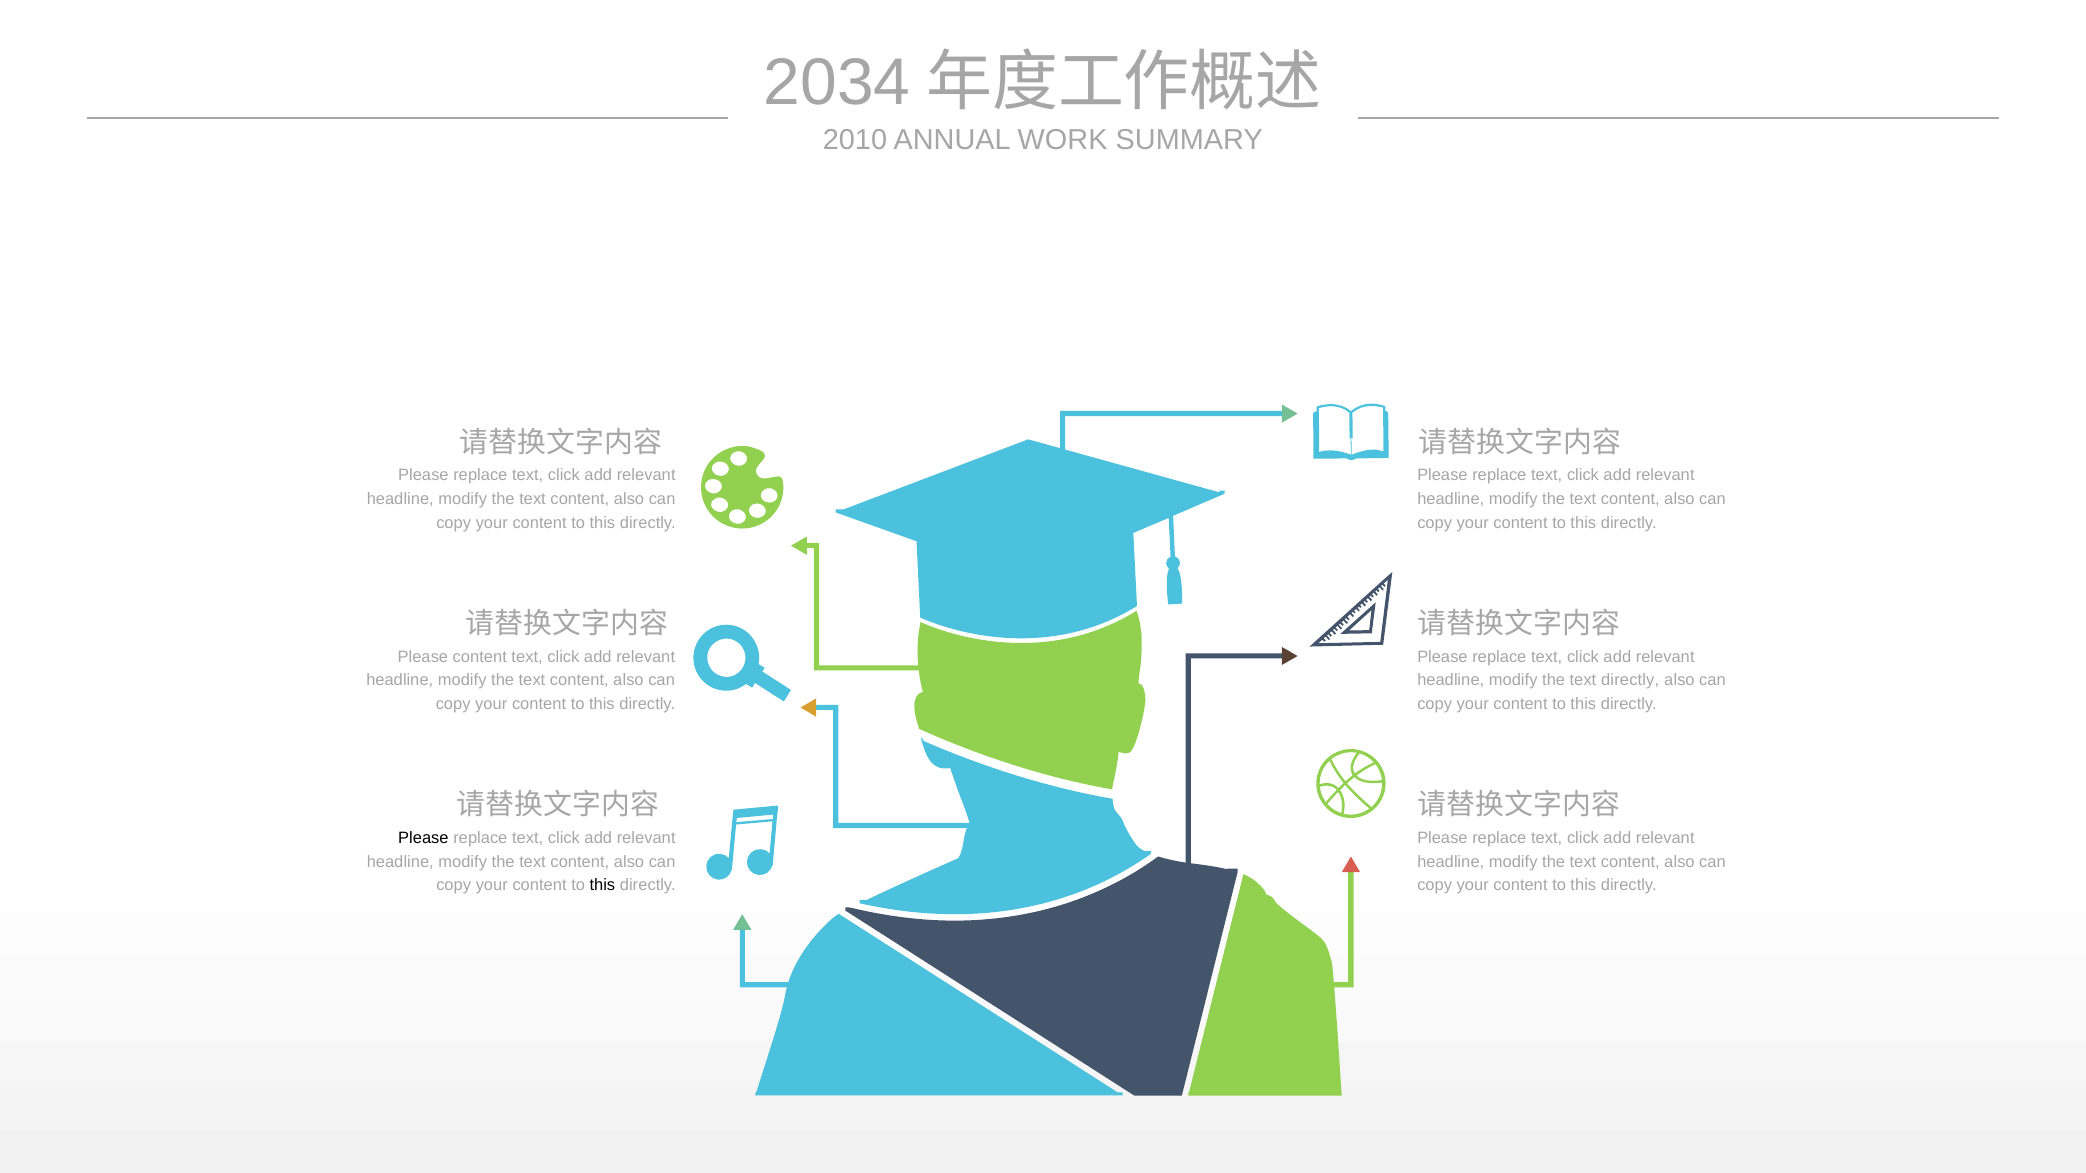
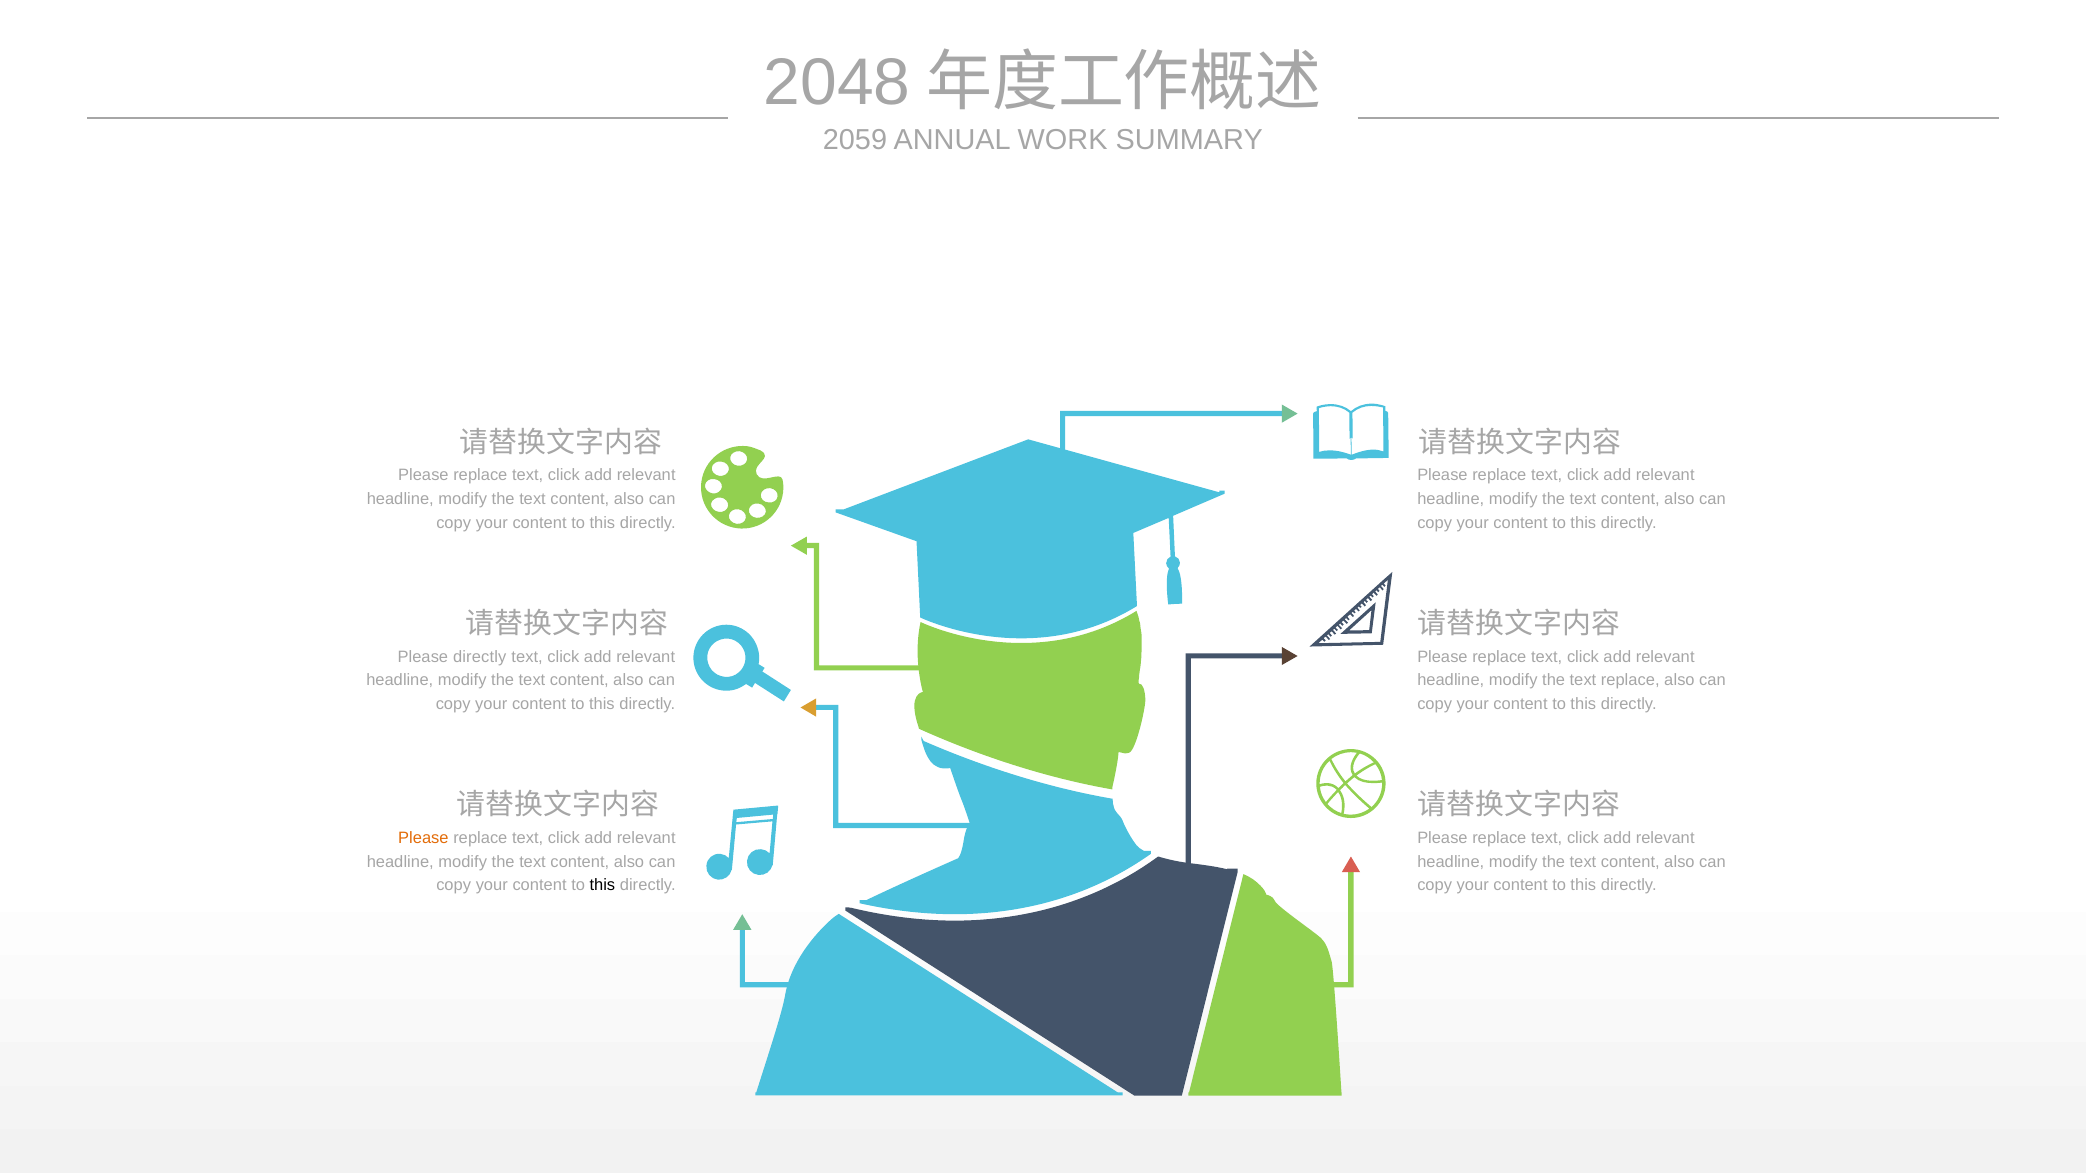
2034: 2034 -> 2048
2010: 2010 -> 2059
Please content: content -> directly
text directly: directly -> replace
Please at (423, 838) colour: black -> orange
